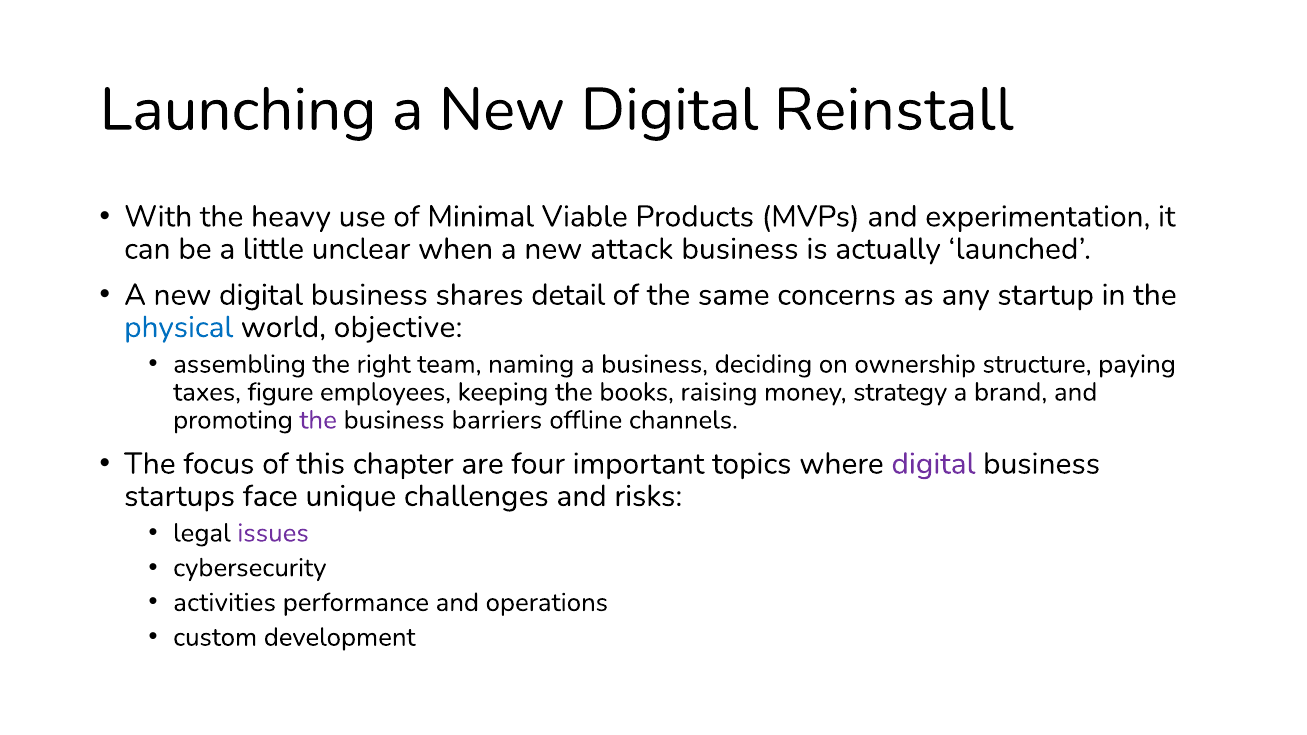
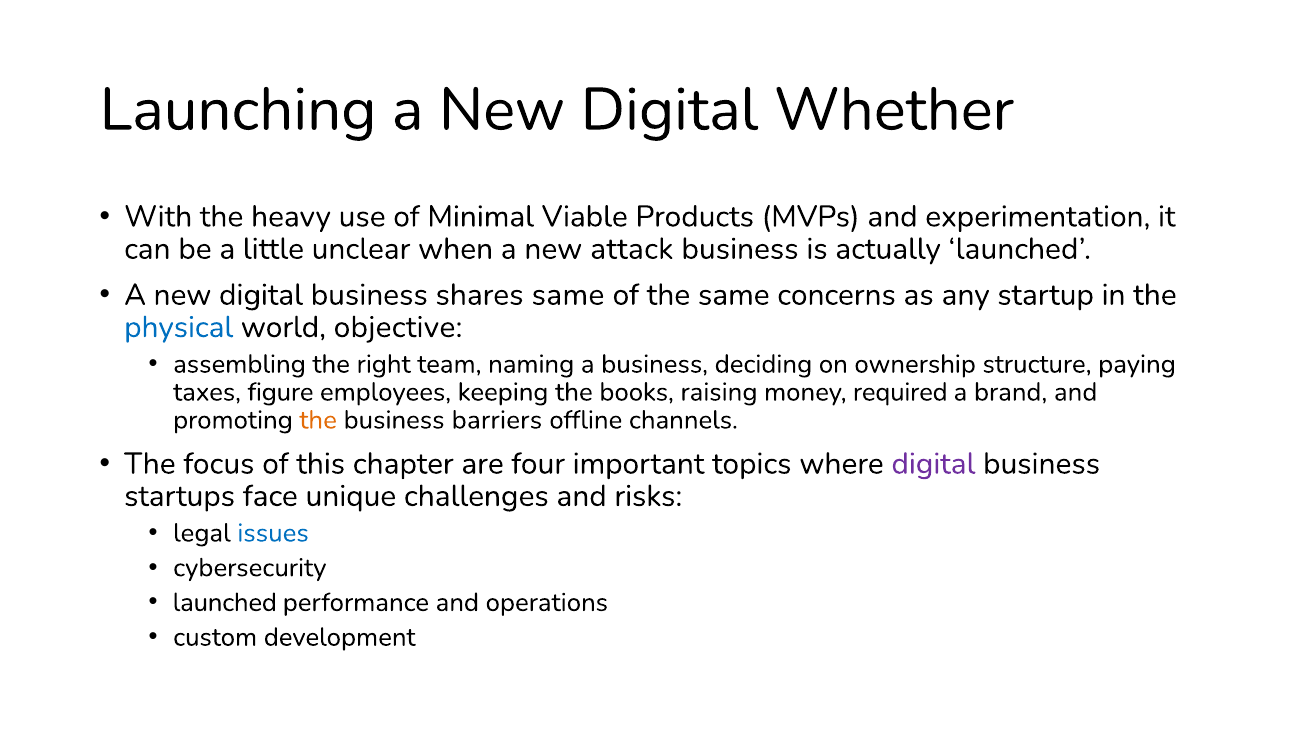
Reinstall: Reinstall -> Whether
shares detail: detail -> same
strategy: strategy -> required
the at (318, 420) colour: purple -> orange
issues colour: purple -> blue
activities at (225, 603): activities -> launched
